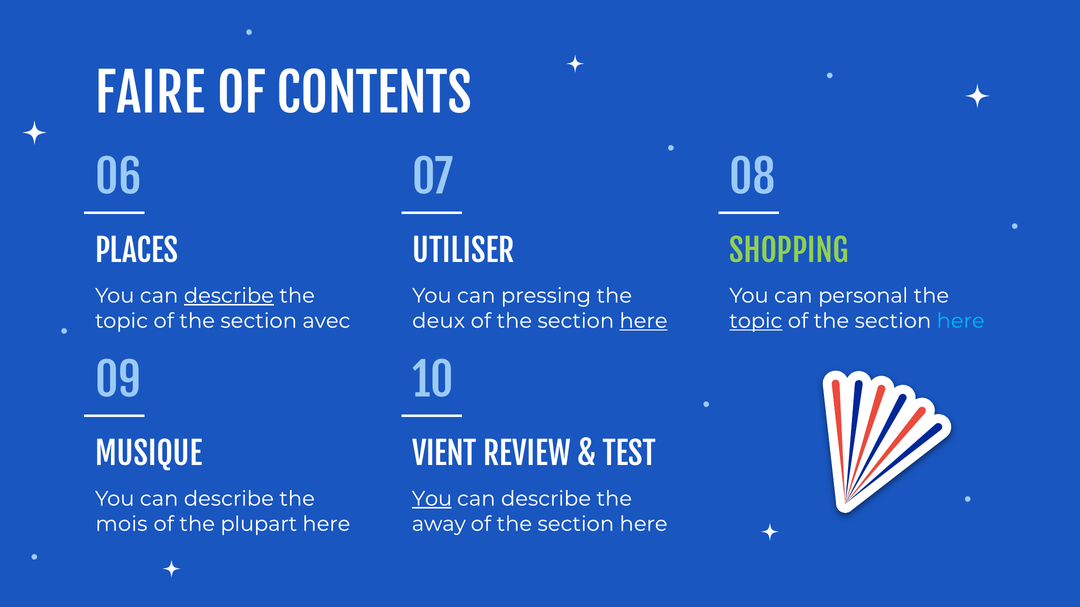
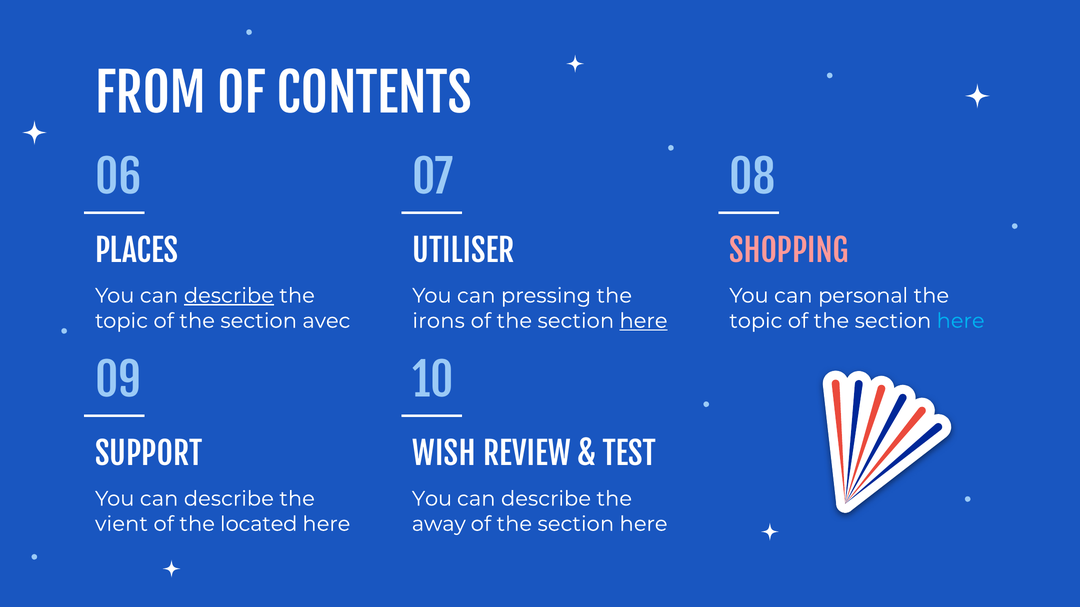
FAIRE: FAIRE -> FROM
SHOPPING colour: light green -> pink
deux: deux -> irons
topic at (756, 321) underline: present -> none
MUSIQUE: MUSIQUE -> SUPPORT
VIENT: VIENT -> WISH
You at (432, 499) underline: present -> none
mois: mois -> vient
plupart: plupart -> located
